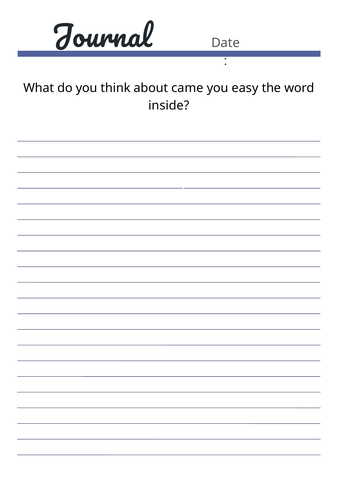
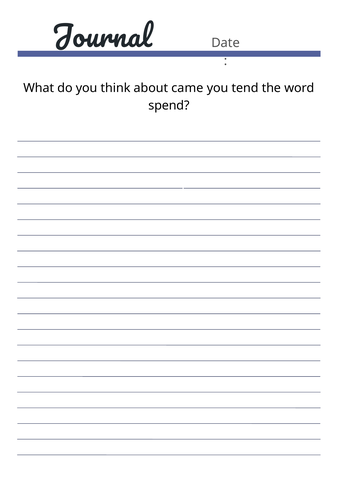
easy: easy -> tend
inside: inside -> spend
